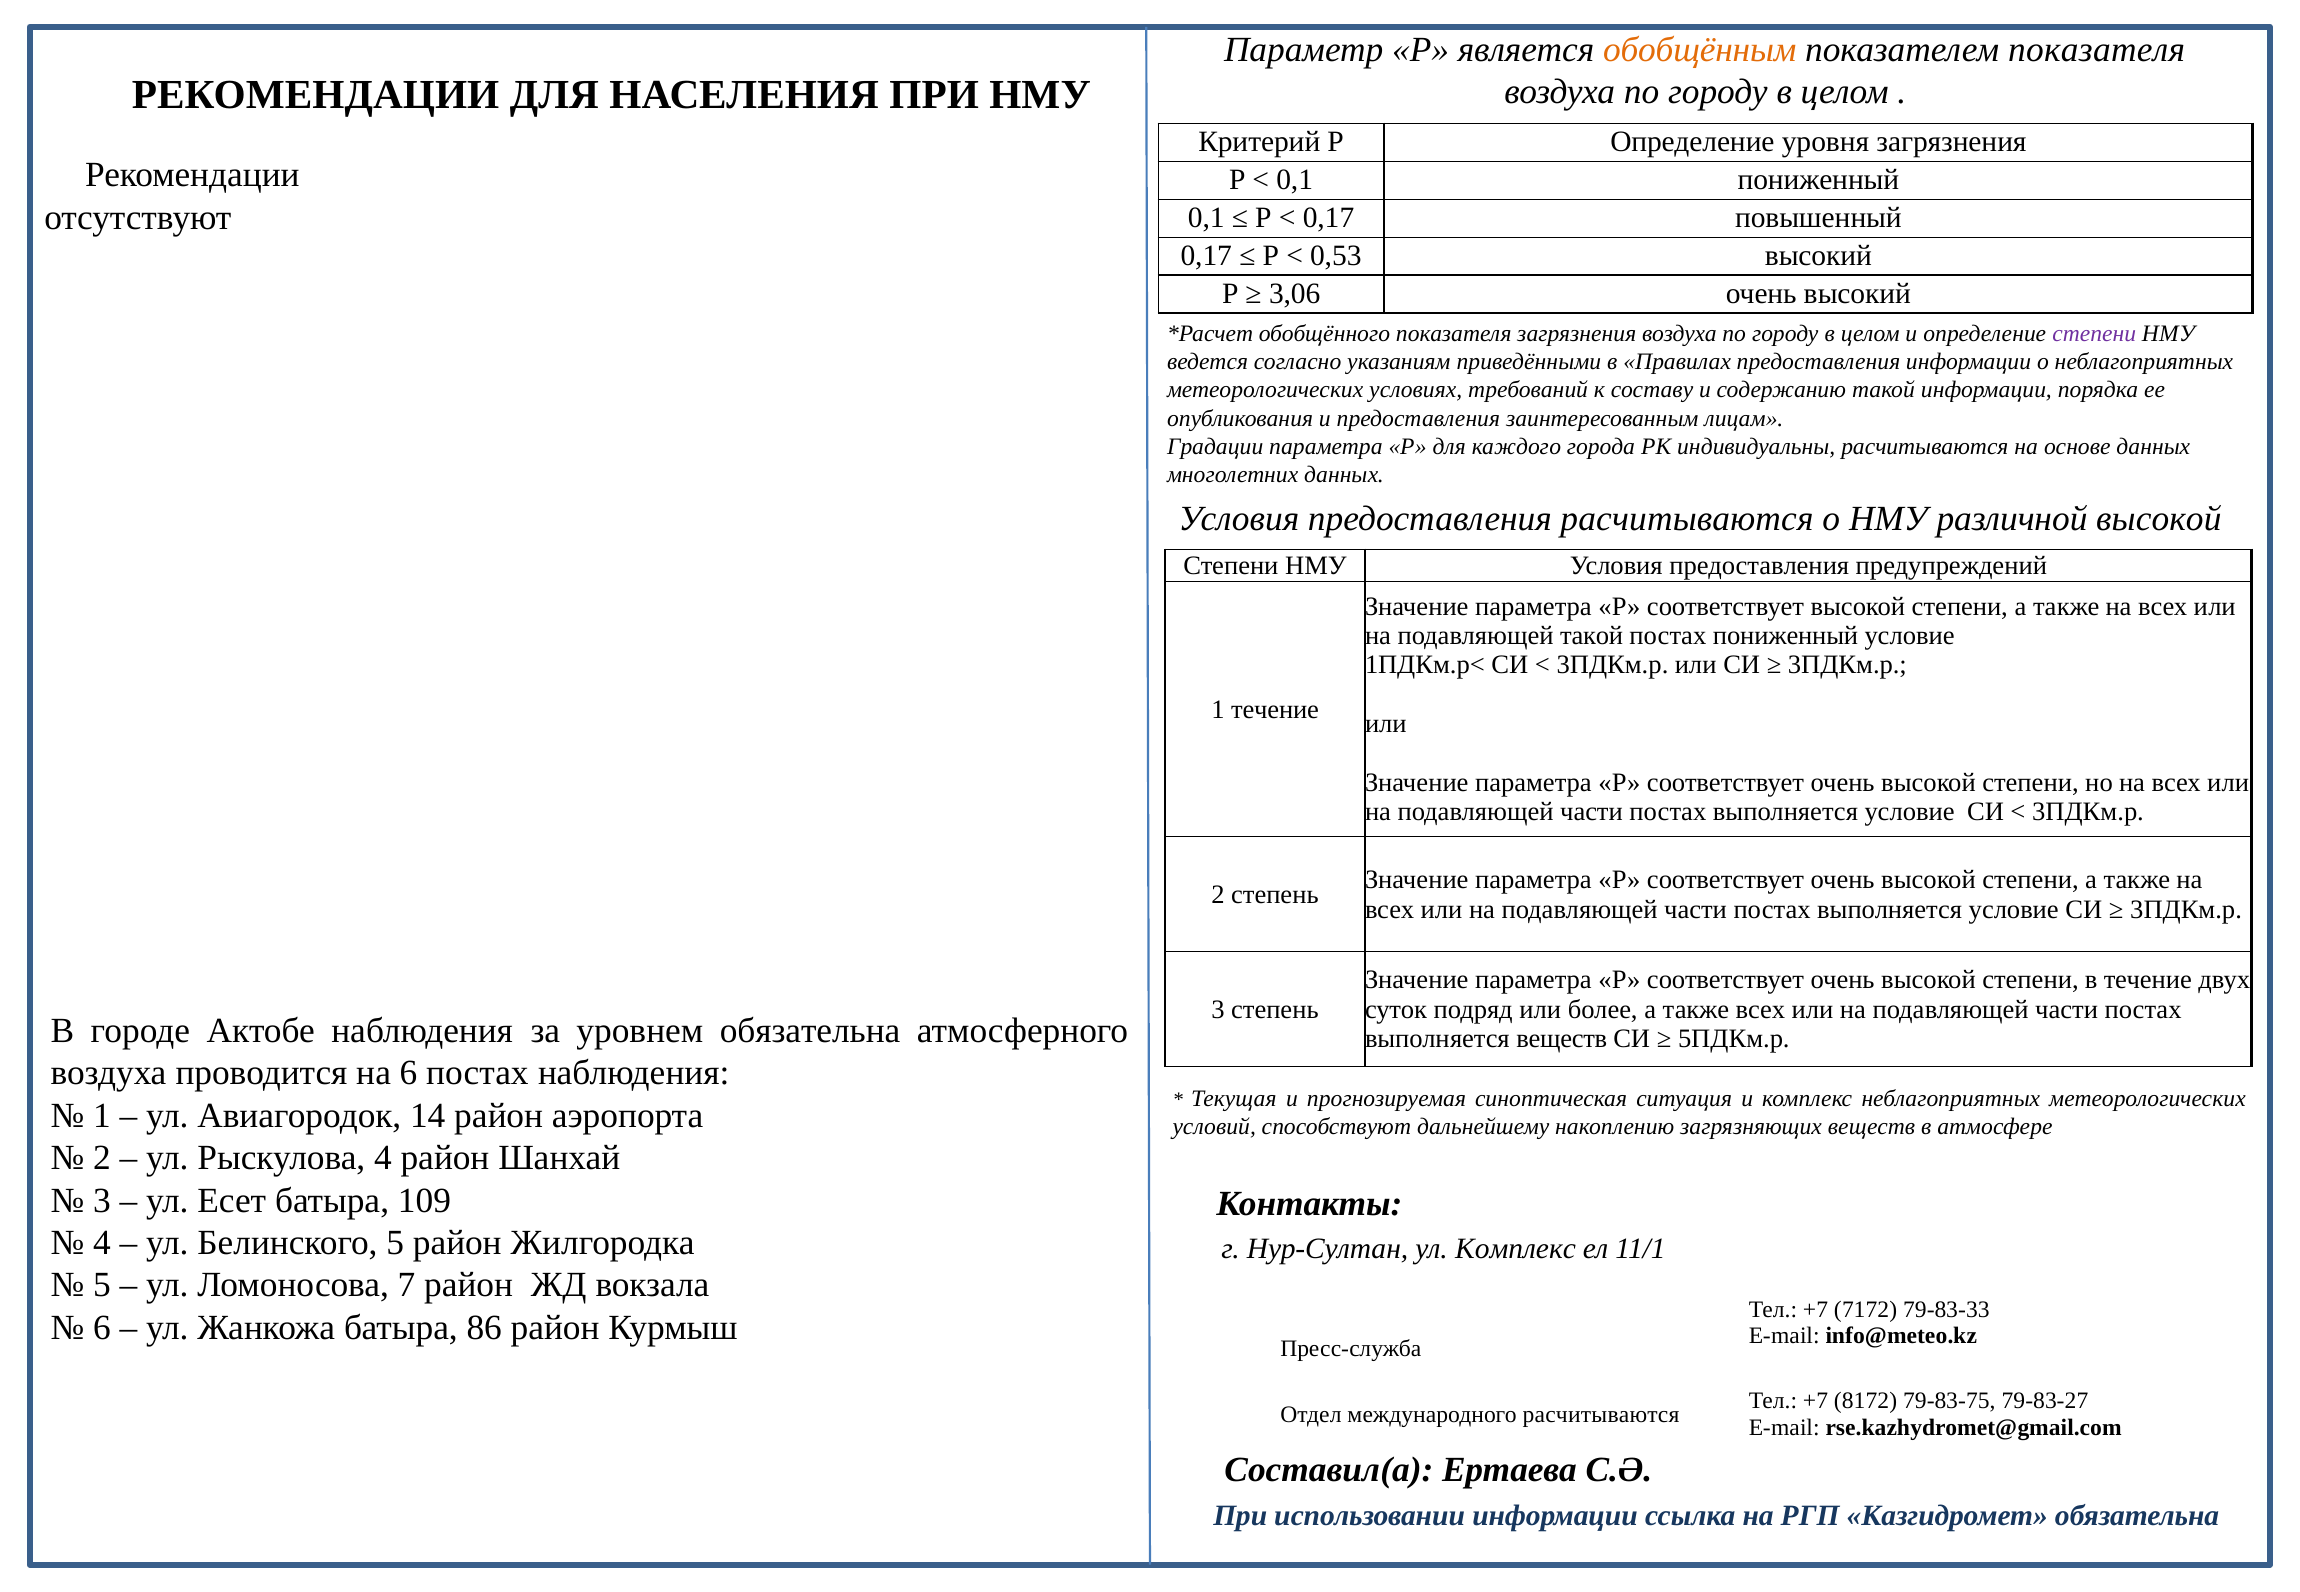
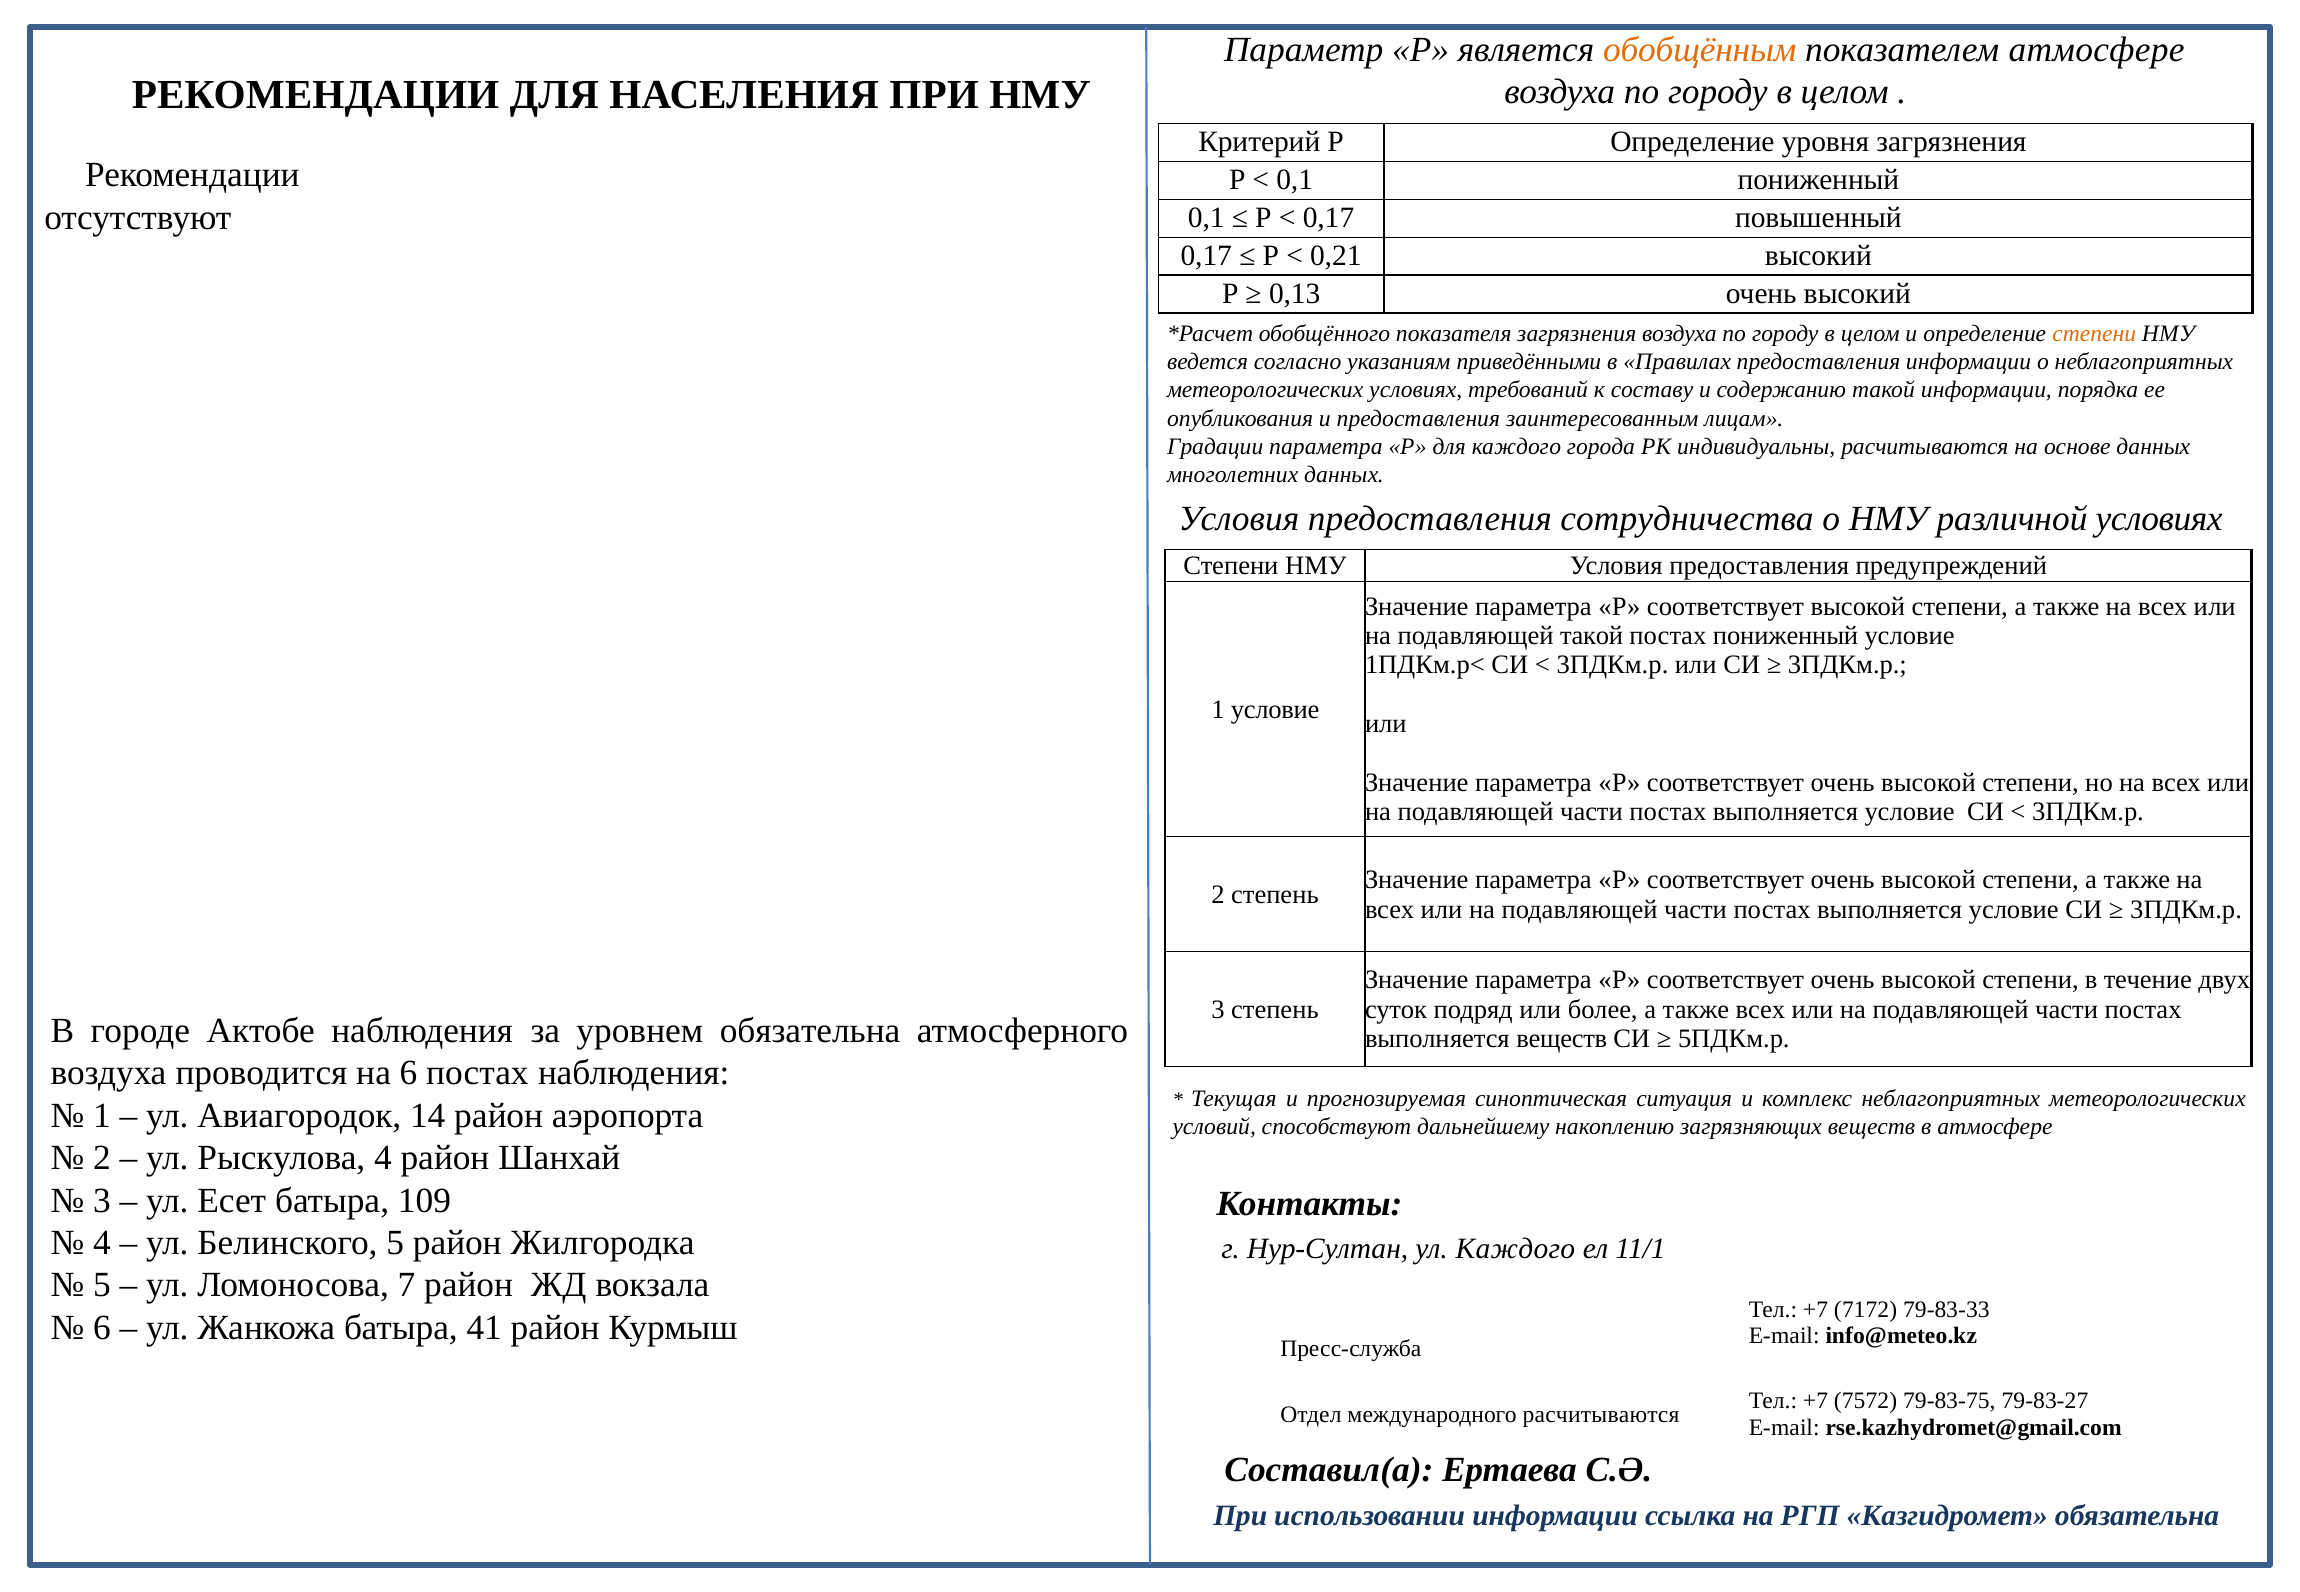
показателем показателя: показателя -> атмосфере
0,53: 0,53 -> 0,21
3,06: 3,06 -> 0,13
степени at (2094, 334) colour: purple -> orange
предоставления расчитываются: расчитываются -> сотрудничества
различной высокой: высокой -> условиях
1 течение: течение -> условие
ул Комплекс: Комплекс -> Каждого
86: 86 -> 41
8172: 8172 -> 7572
